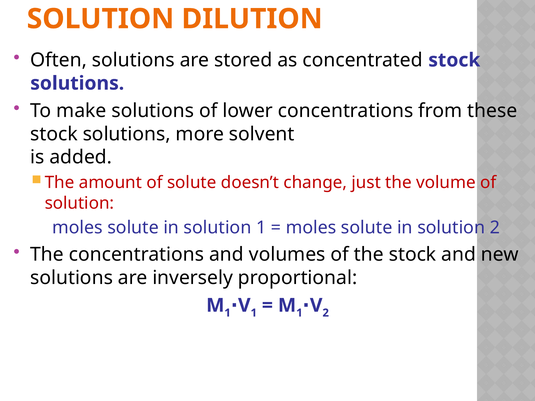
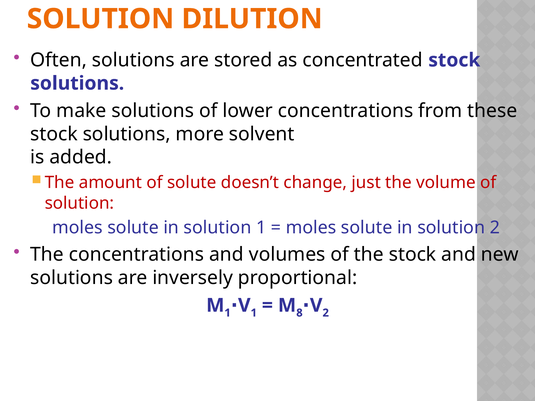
1 at (299, 313): 1 -> 8
